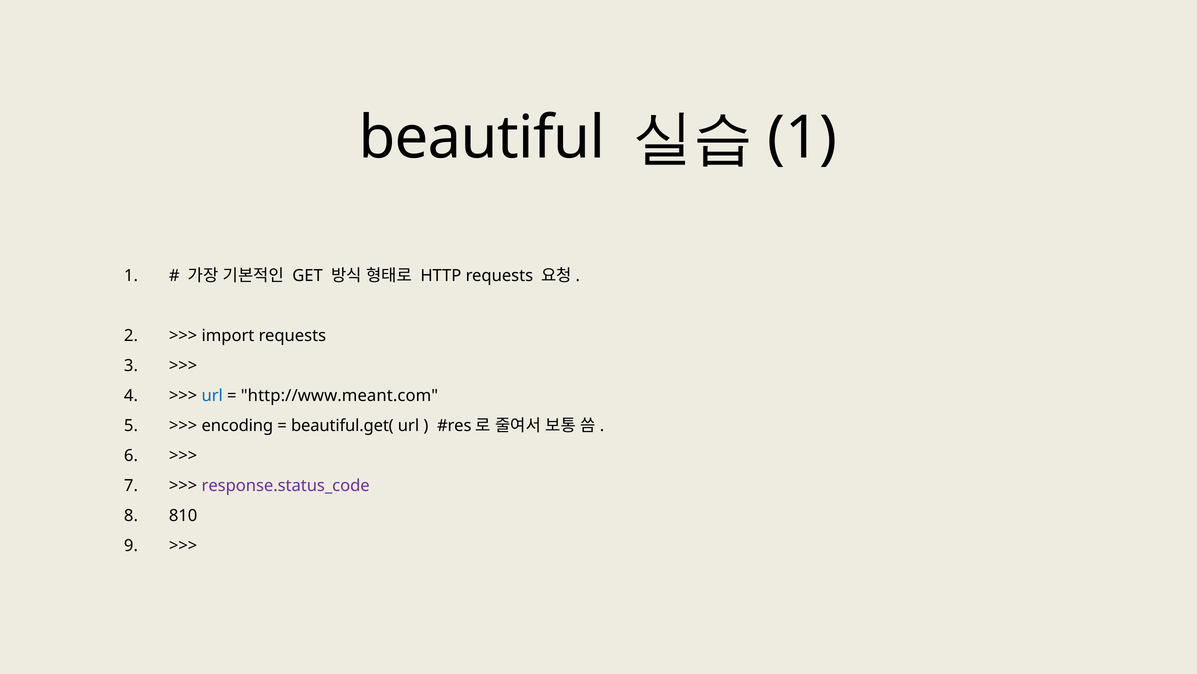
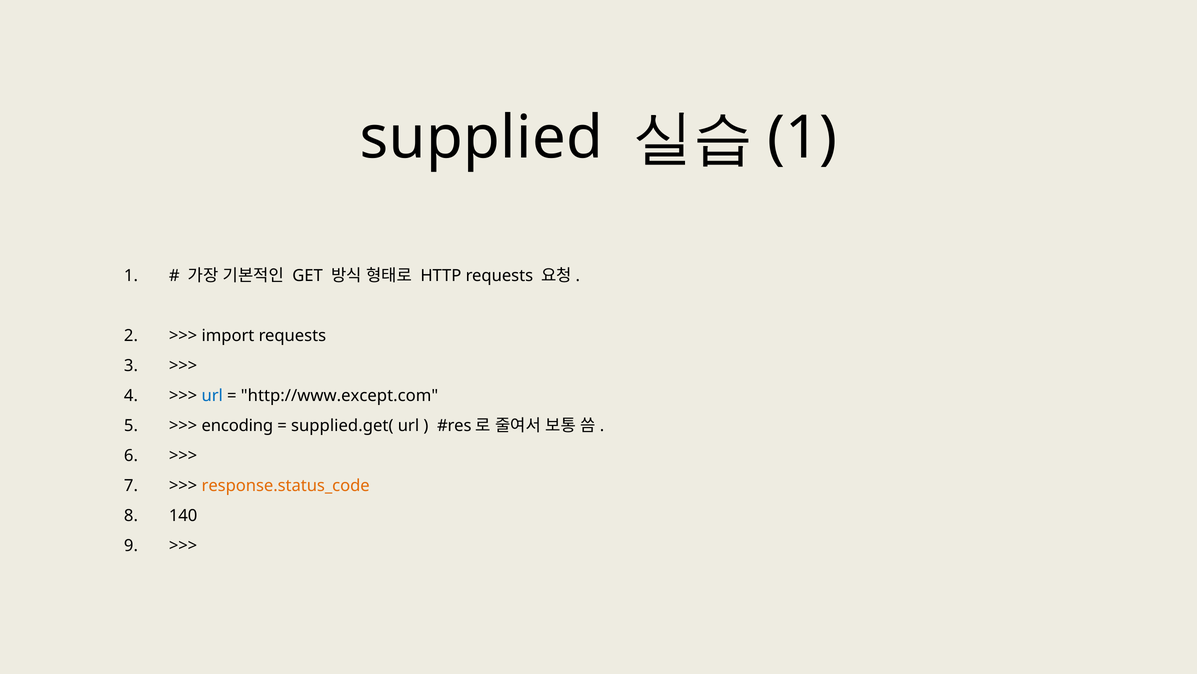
beautiful: beautiful -> supplied
http://www.meant.com: http://www.meant.com -> http://www.except.com
beautiful.get(: beautiful.get( -> supplied.get(
response.status_code colour: purple -> orange
810: 810 -> 140
